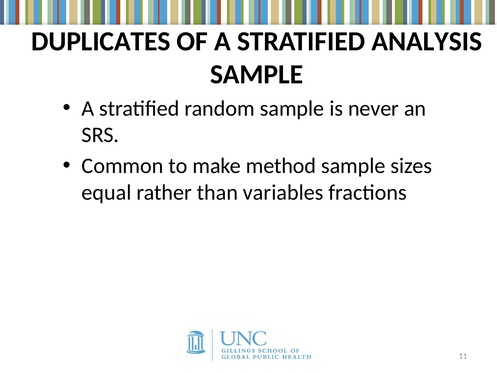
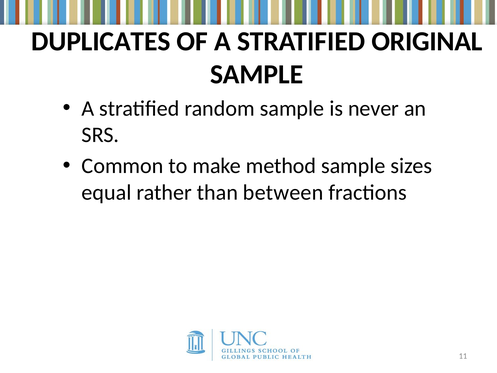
ANALYSIS: ANALYSIS -> ORIGINAL
variables: variables -> between
